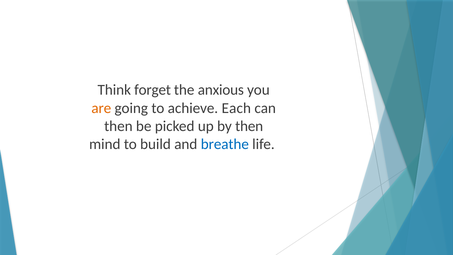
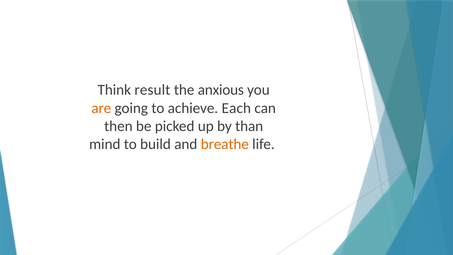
forget: forget -> result
by then: then -> than
breathe colour: blue -> orange
